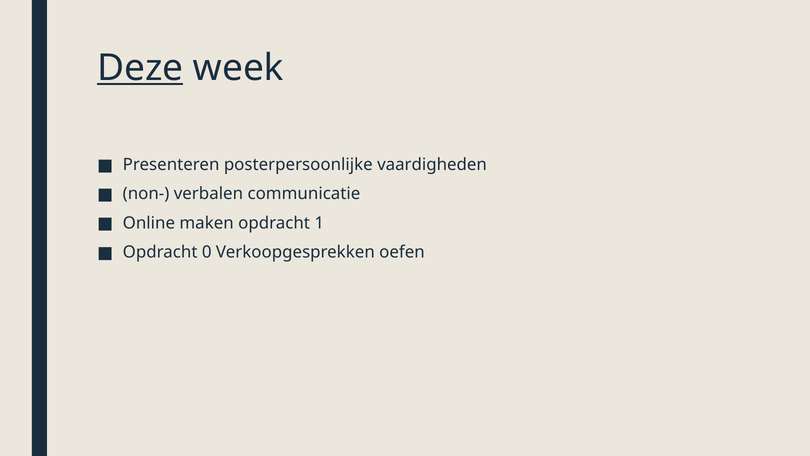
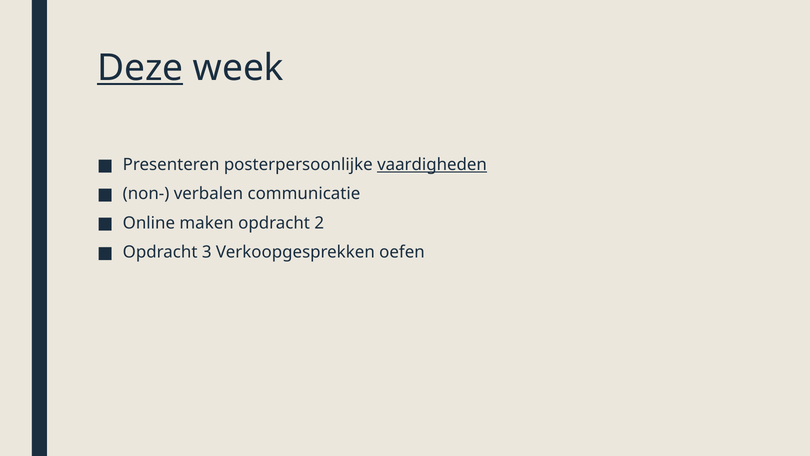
vaardigheden underline: none -> present
1: 1 -> 2
0: 0 -> 3
